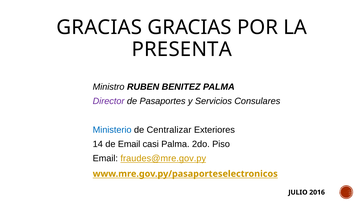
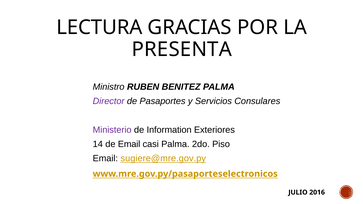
GRACIAS at (99, 27): GRACIAS -> LECTURA
Ministerio colour: blue -> purple
Centralizar: Centralizar -> Information
fraudes@mre.gov.py: fraudes@mre.gov.py -> sugiere@mre.gov.py
